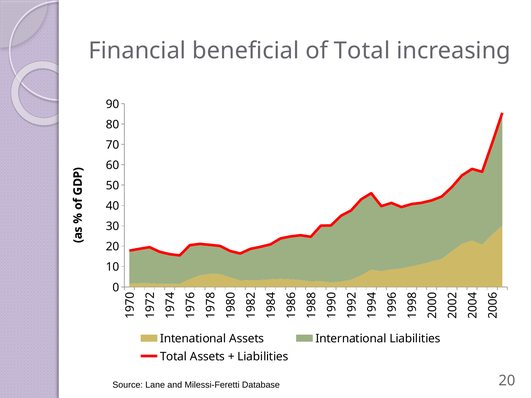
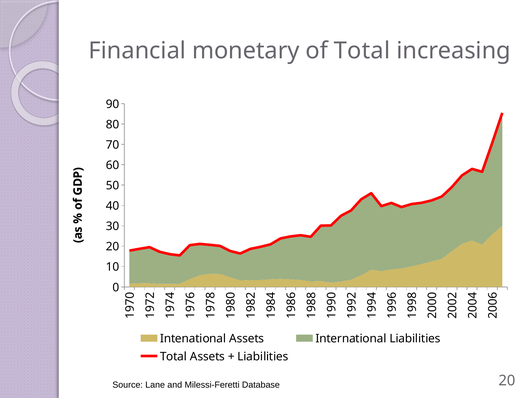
beneficial: beneficial -> monetary
